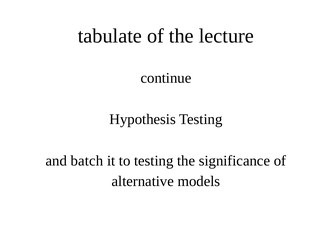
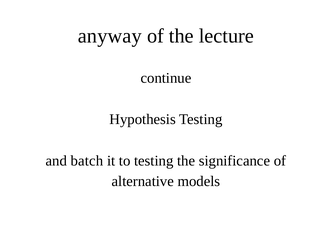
tabulate: tabulate -> anyway
